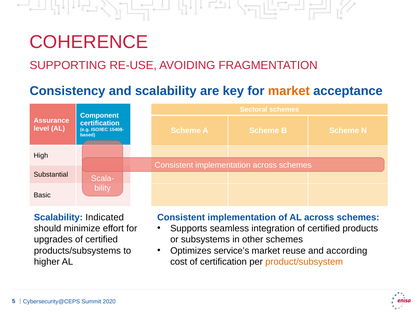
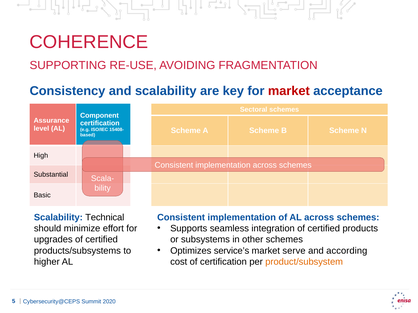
market at (289, 91) colour: orange -> red
Indicated: Indicated -> Technical
reuse: reuse -> serve
